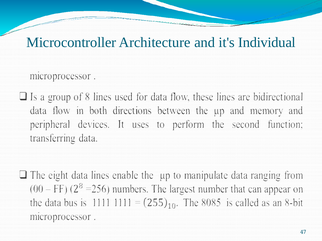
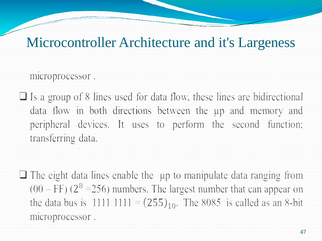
Individual: Individual -> Largeness
